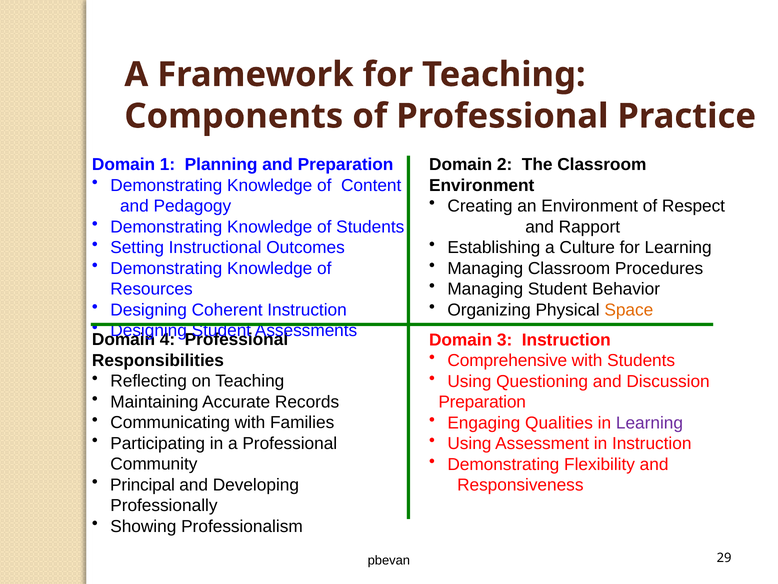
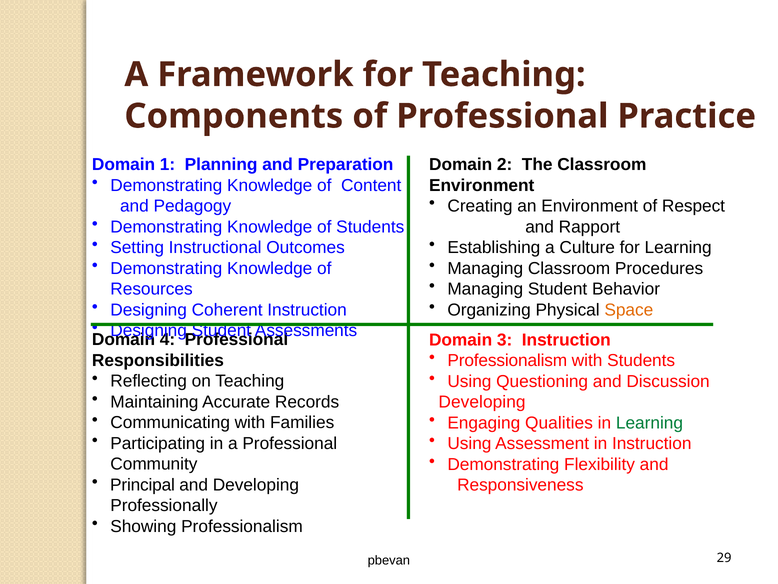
Comprehensive at (507, 360): Comprehensive -> Professionalism
Preparation at (482, 402): Preparation -> Developing
Learning at (649, 422) colour: purple -> green
